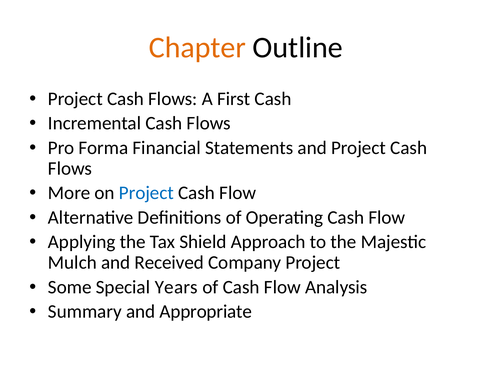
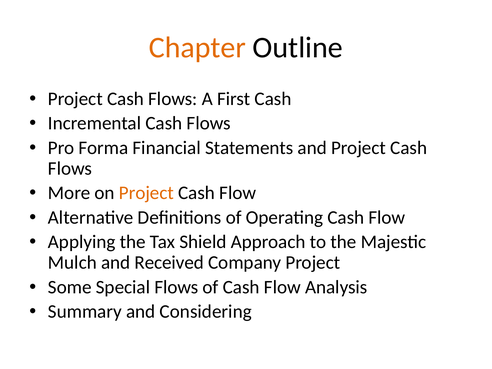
Project at (146, 193) colour: blue -> orange
Special Years: Years -> Flows
Appropriate: Appropriate -> Considering
